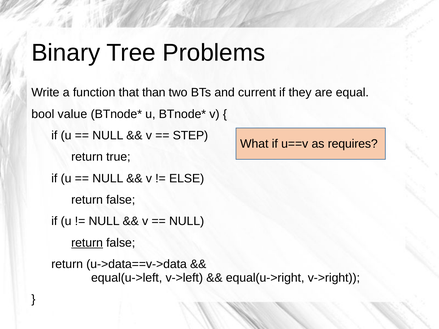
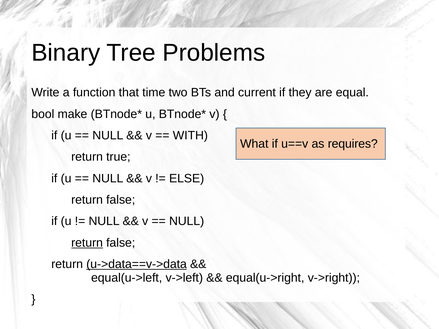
than: than -> time
value: value -> make
STEP: STEP -> WITH
u->data==v->data underline: none -> present
